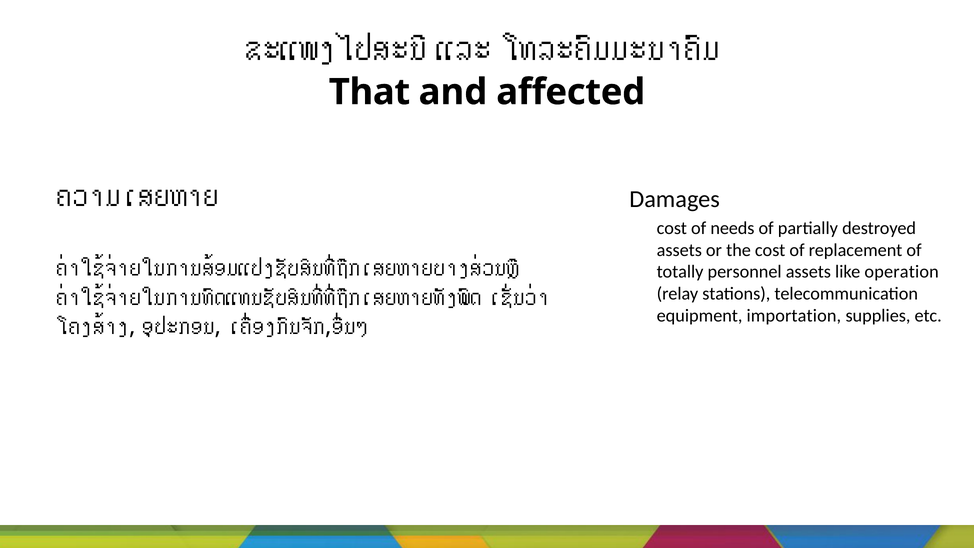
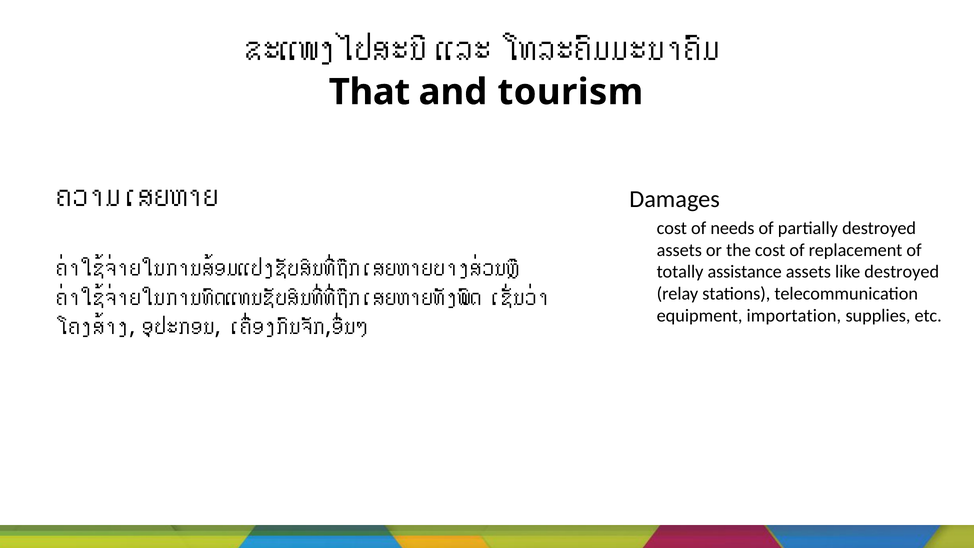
affected: affected -> tourism
personnel: personnel -> assistance
like operation: operation -> destroyed
